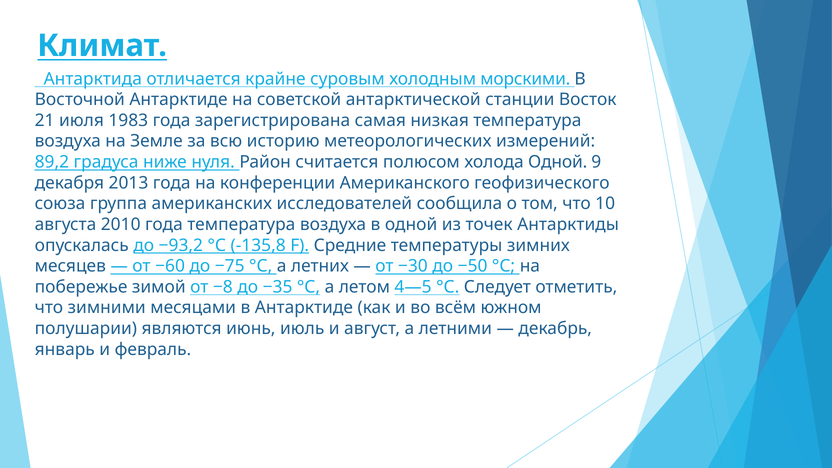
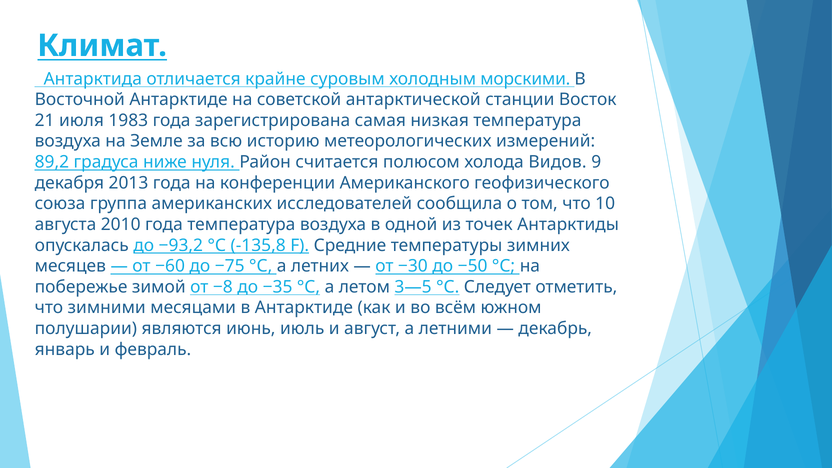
холода Одной: Одной -> Видов
4—5: 4—5 -> 3—5
